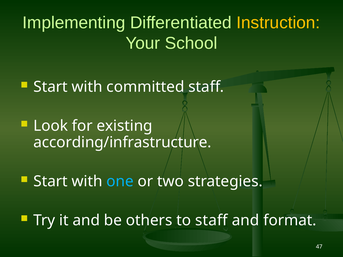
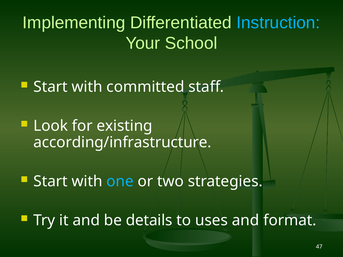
Instruction colour: yellow -> light blue
others: others -> details
to staff: staff -> uses
